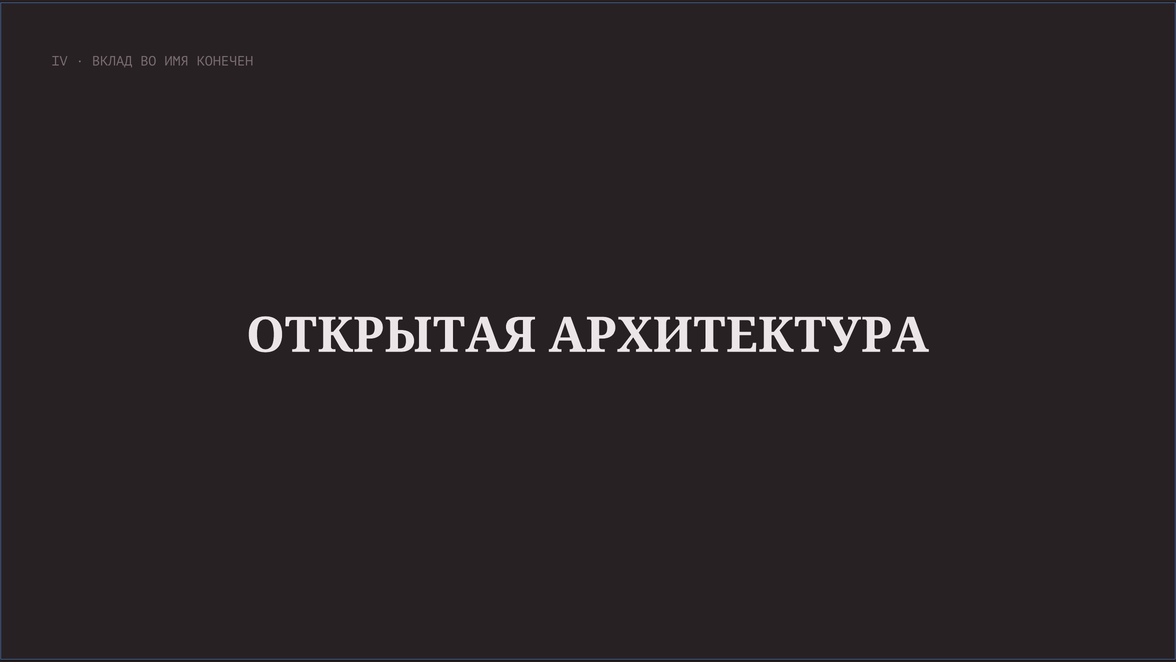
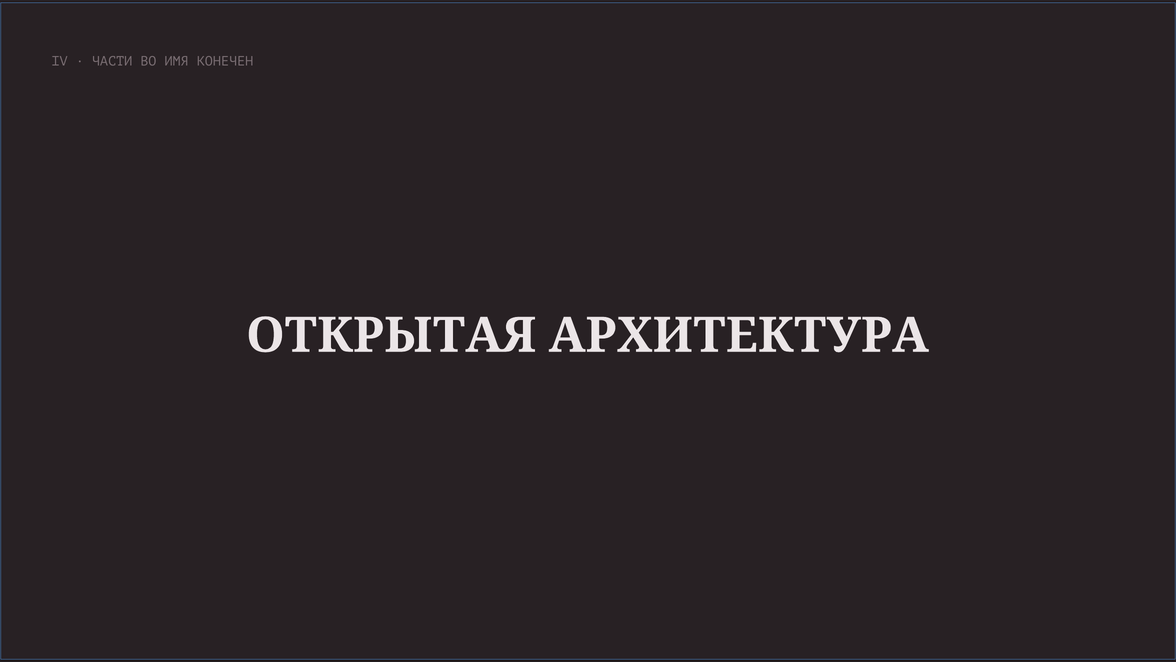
ВКЛАД: ВКЛАД -> ЧАСТИ
